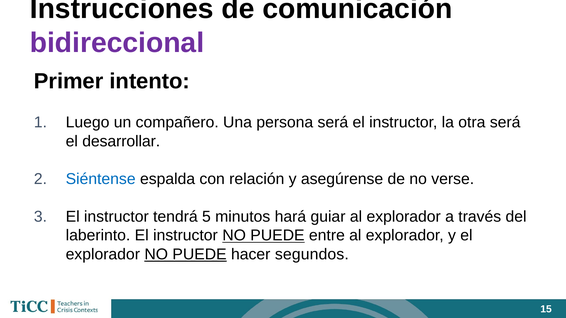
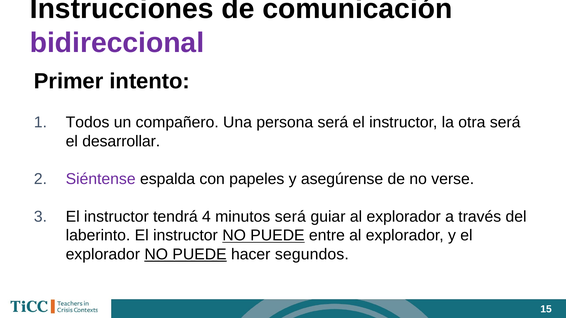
Luego: Luego -> Todos
Siéntense colour: blue -> purple
relación: relación -> papeles
5: 5 -> 4
minutos hará: hará -> será
